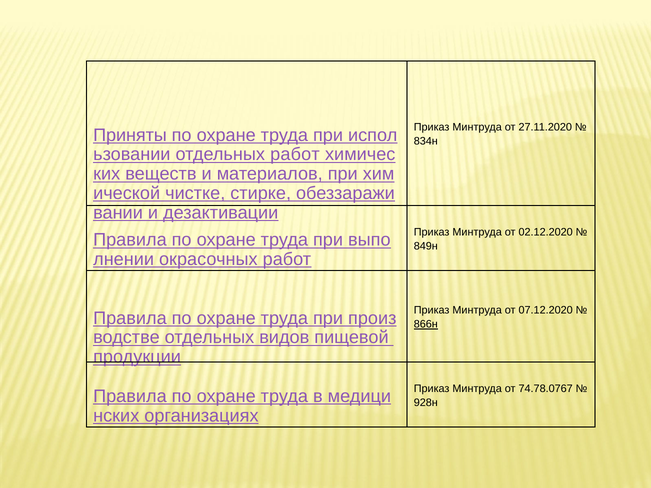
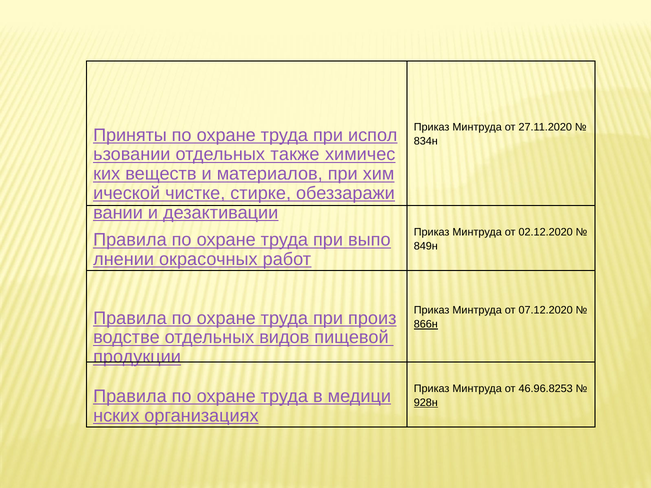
отдельных работ: работ -> также
74.78.0767: 74.78.0767 -> 46.96.8253
928н underline: none -> present
